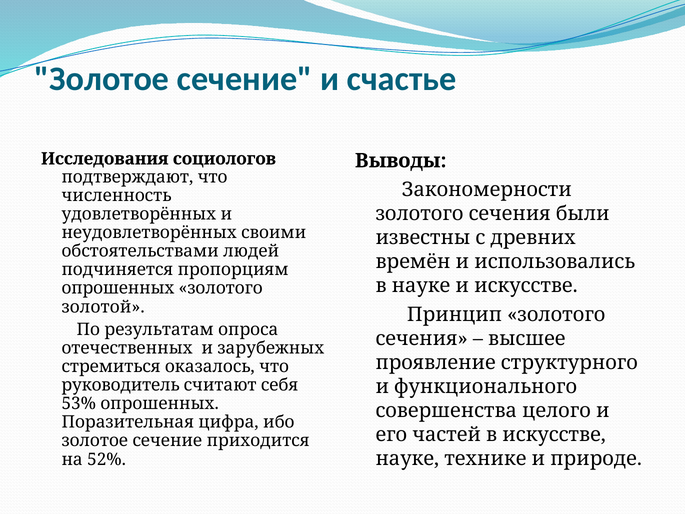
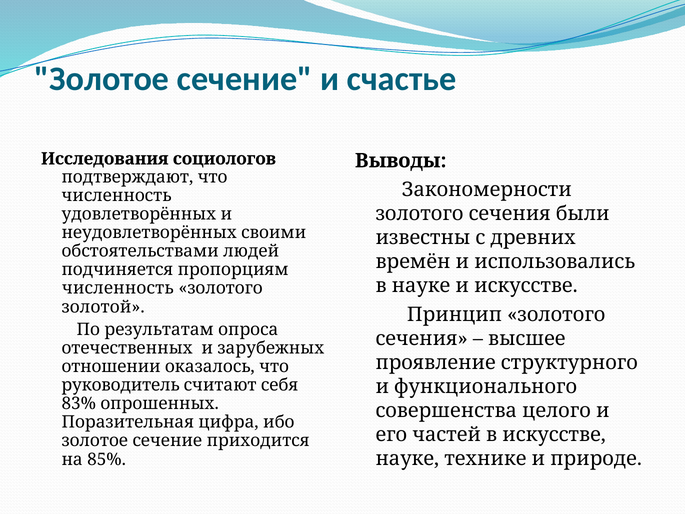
опрошенных at (118, 288): опрошенных -> численность
стремиться: стремиться -> отношении
53%: 53% -> 83%
52%: 52% -> 85%
